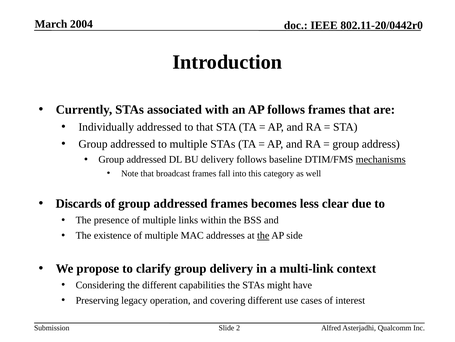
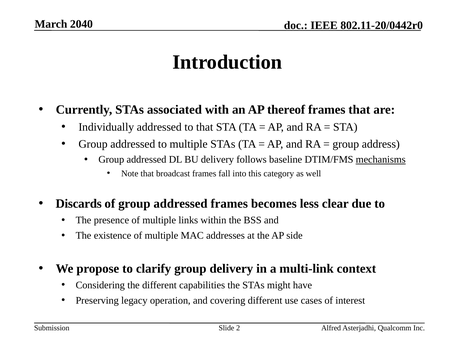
2004: 2004 -> 2040
AP follows: follows -> thereof
the at (263, 235) underline: present -> none
